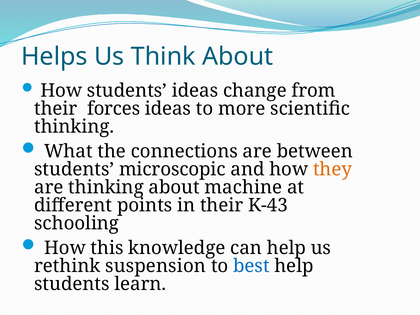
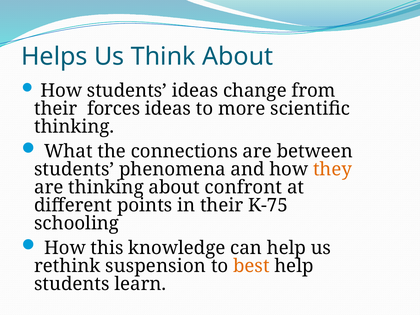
microscopic: microscopic -> phenomena
machine: machine -> confront
K-43: K-43 -> K-75
best colour: blue -> orange
